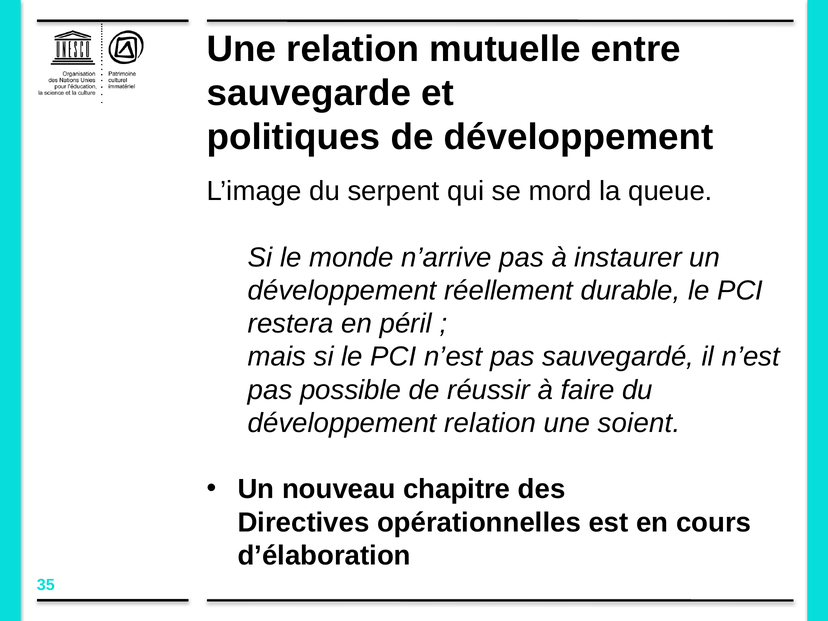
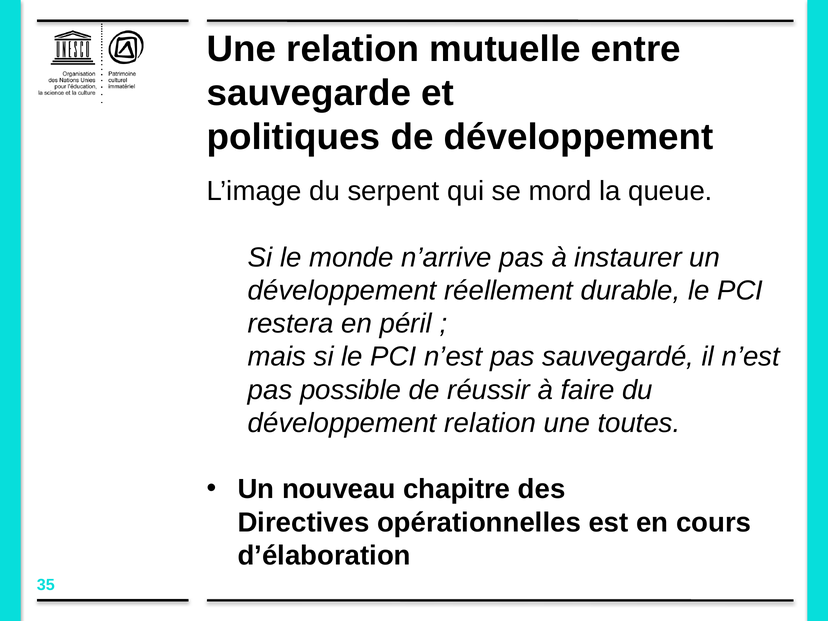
soient: soient -> toutes
